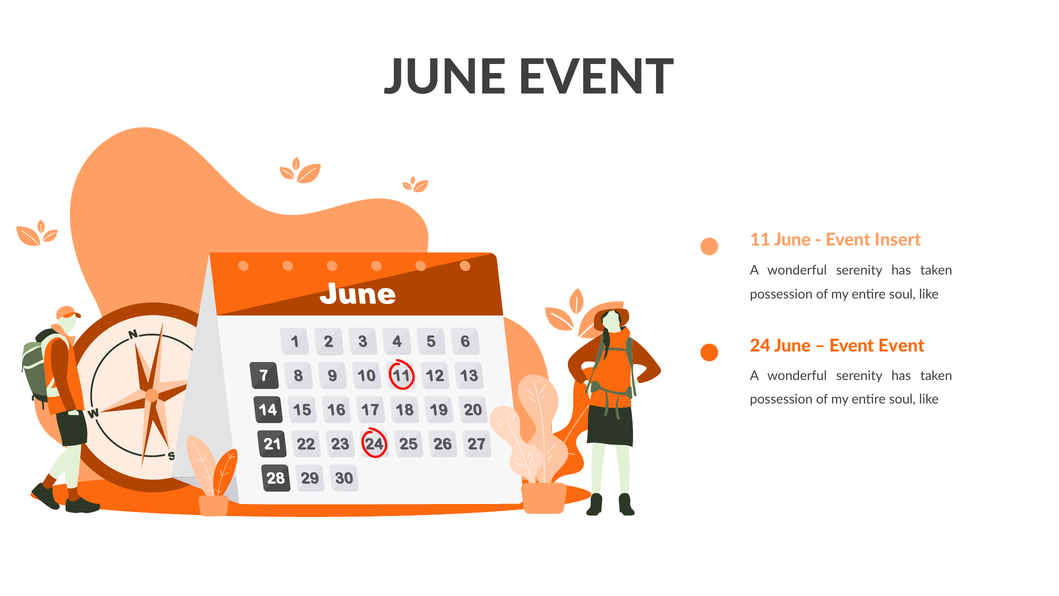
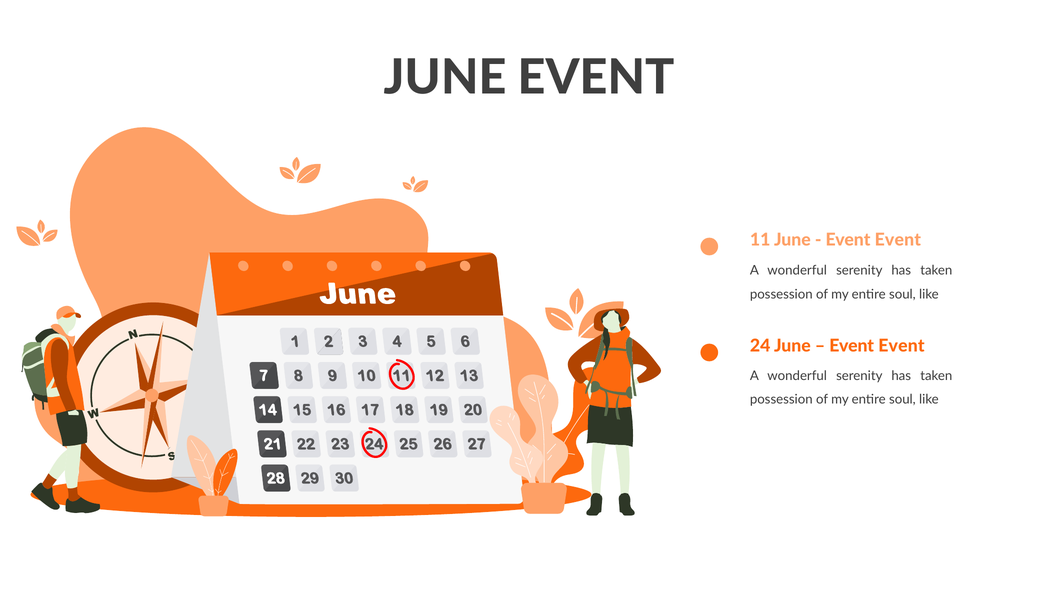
Insert at (898, 240): Insert -> Event
